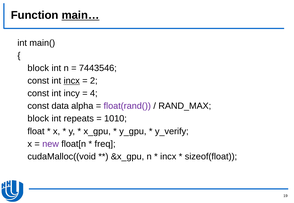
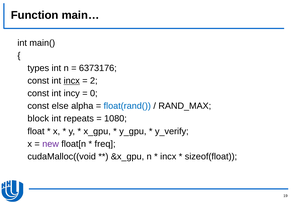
main… underline: present -> none
block at (38, 68): block -> types
7443546: 7443546 -> 6373176
4: 4 -> 0
data: data -> else
float(rand( colour: purple -> blue
1010: 1010 -> 1080
